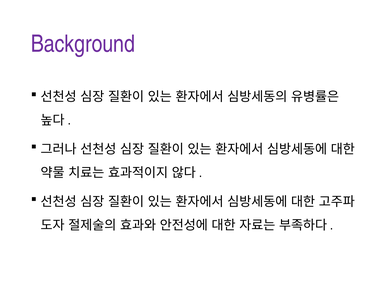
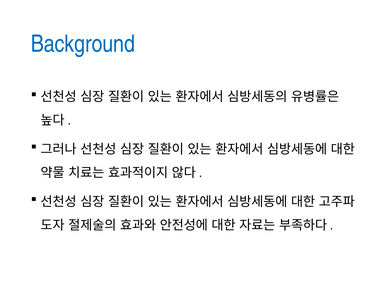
Background colour: purple -> blue
